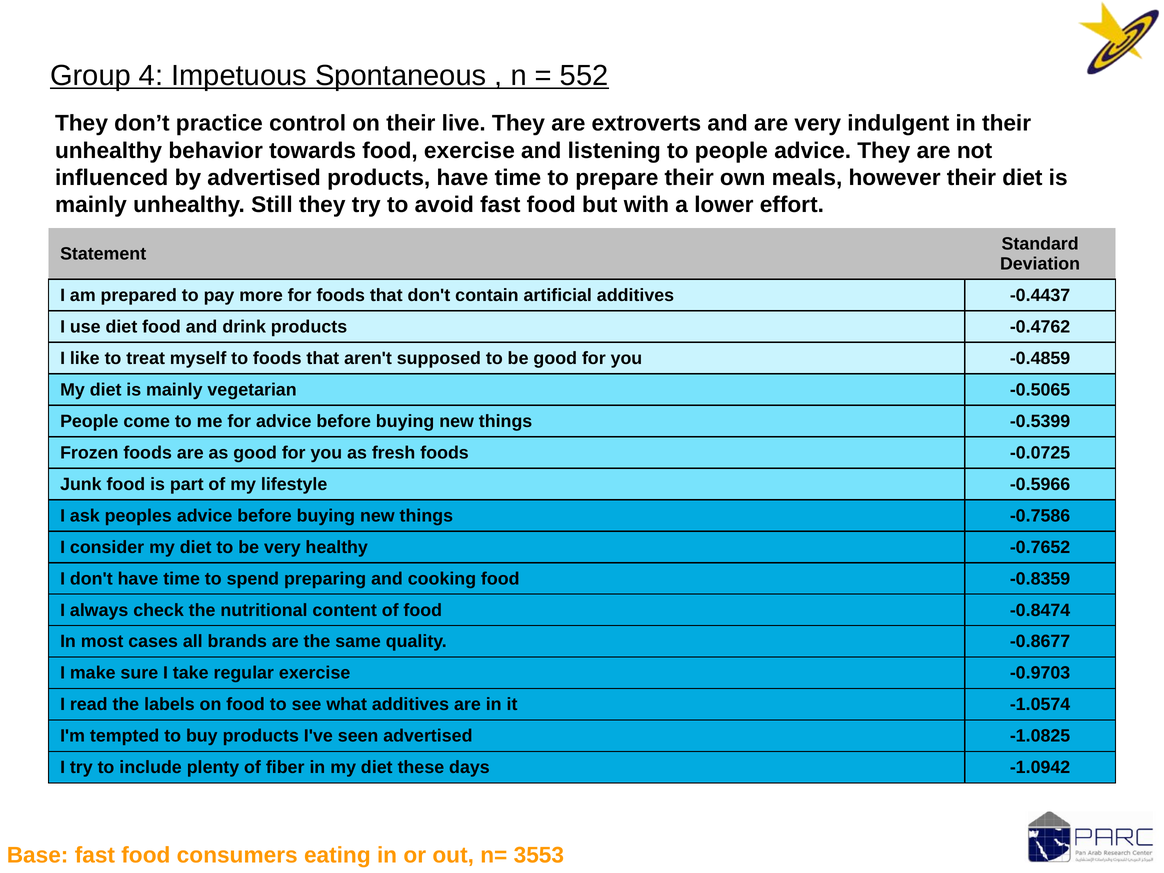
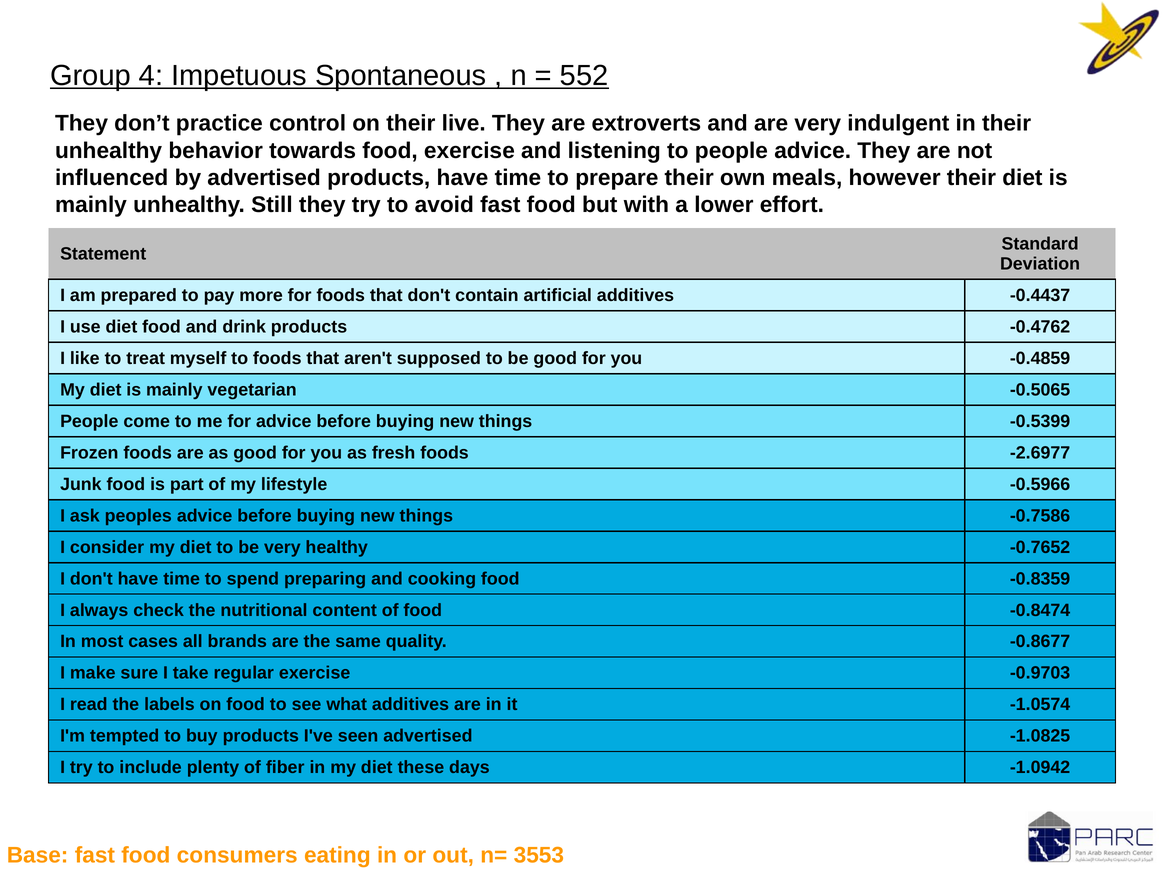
-0.0725: -0.0725 -> -2.6977
